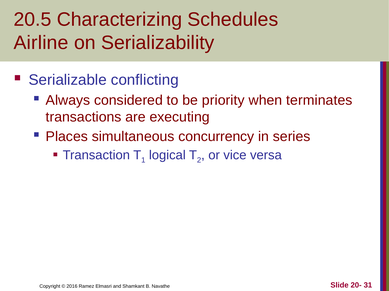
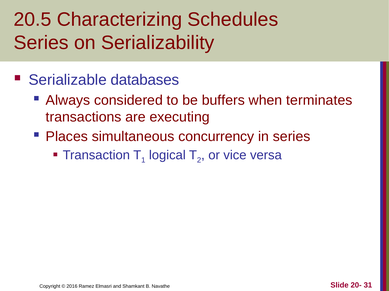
Airline at (41, 43): Airline -> Series
conflicting: conflicting -> databases
priority: priority -> buffers
